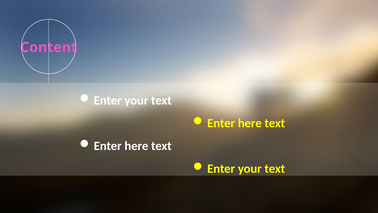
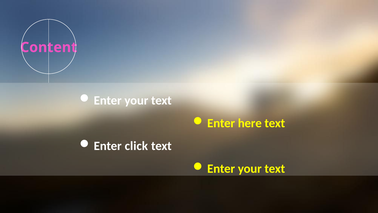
here at (136, 146): here -> click
